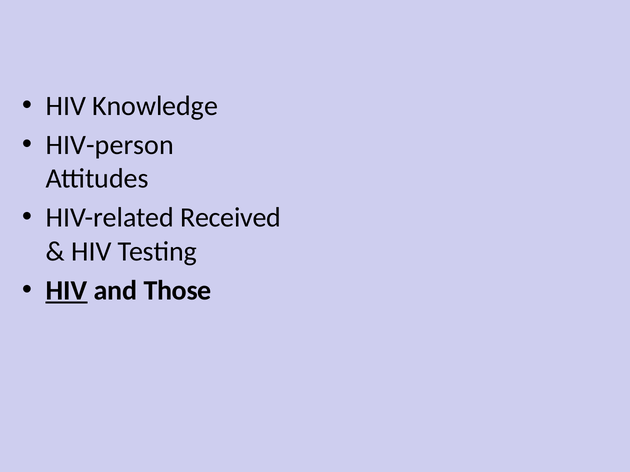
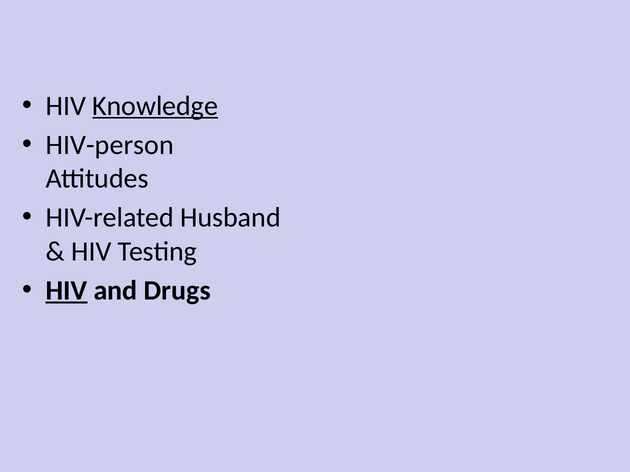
Knowledge underline: none -> present
Received: Received -> Husband
Those: Those -> Drugs
